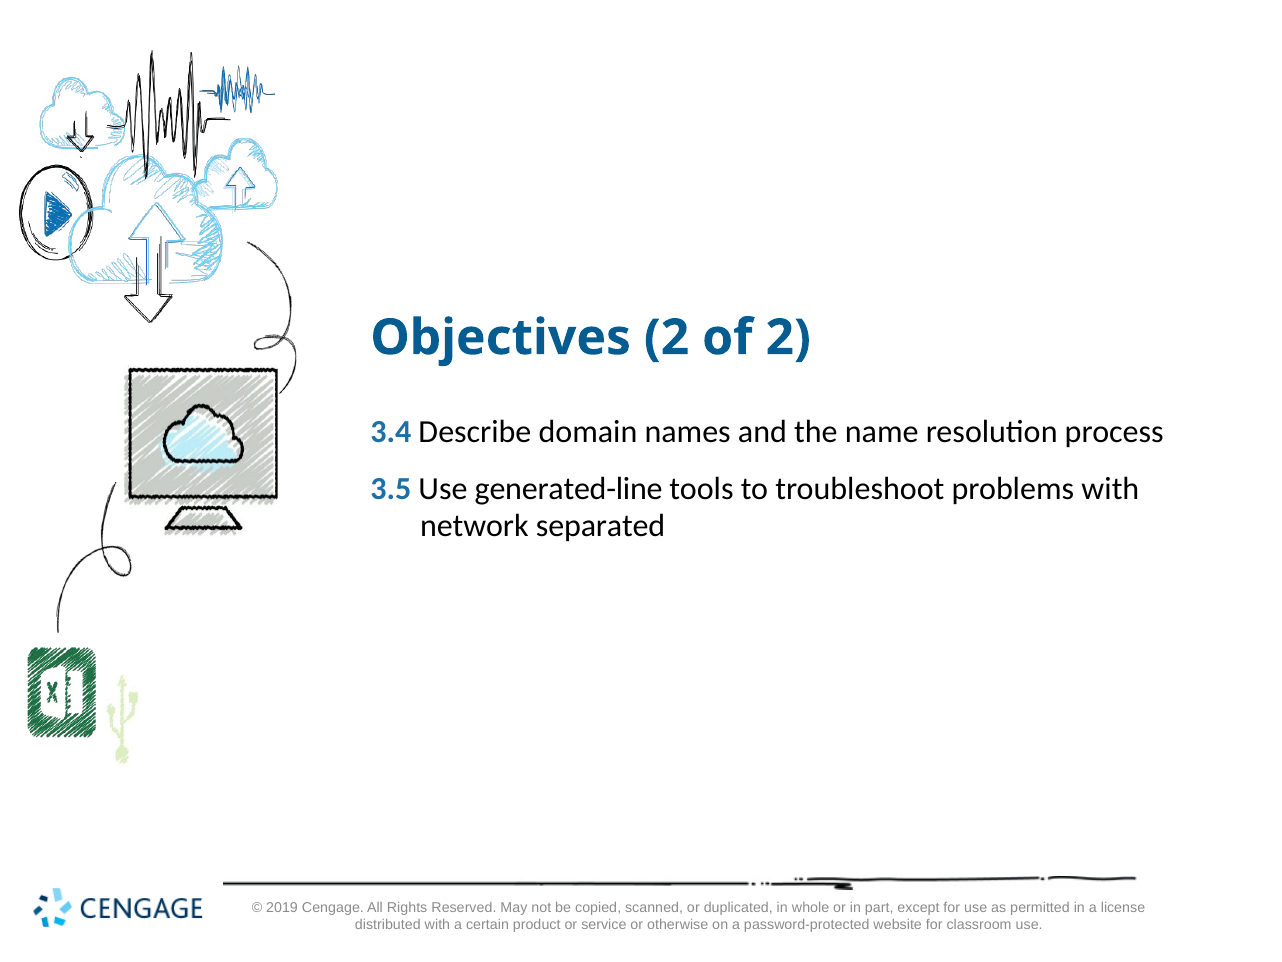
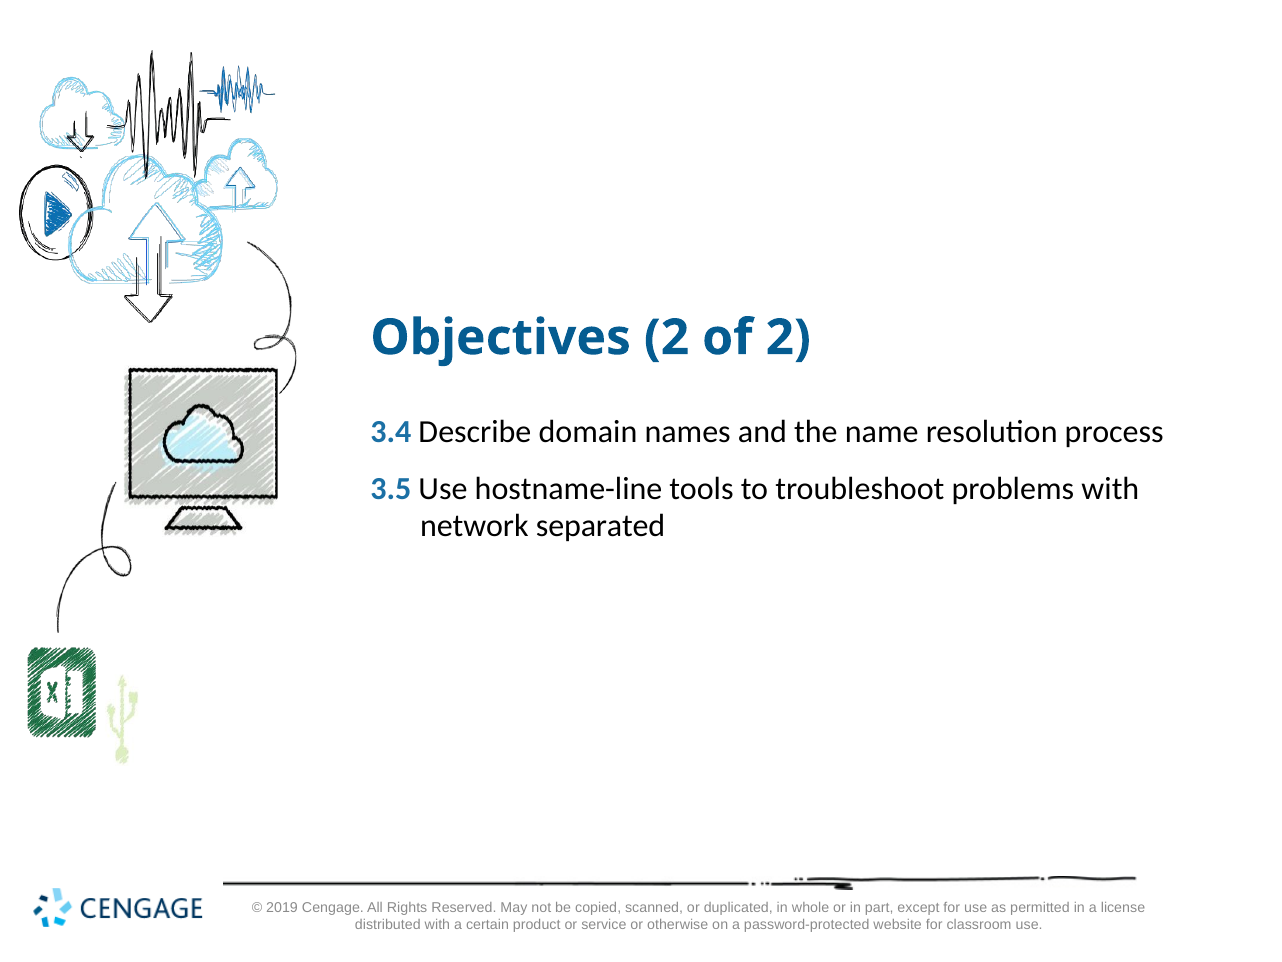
generated-line: generated-line -> hostname-line
